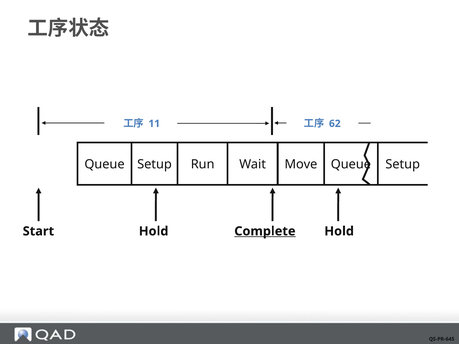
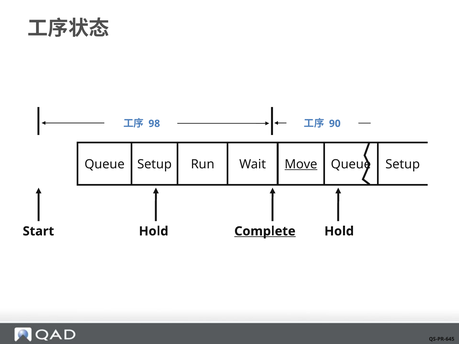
11: 11 -> 98
62: 62 -> 90
Move underline: none -> present
